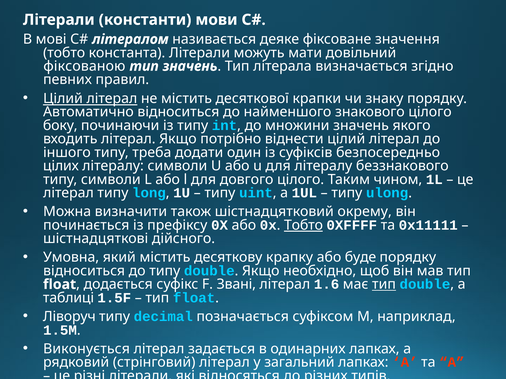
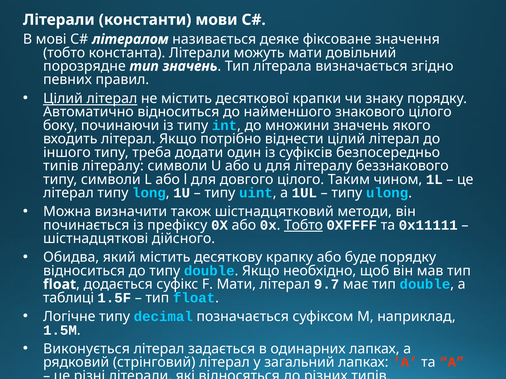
фіксованою: фіксованою -> порозрядне
цілих at (61, 166): цілих -> типів
окрему: окрему -> методи
Умовна: Умовна -> Обидва
F Звані: Звані -> Мати
1.6: 1.6 -> 9.7
тип at (384, 285) underline: present -> none
Ліворуч: Ліворуч -> Логічне
